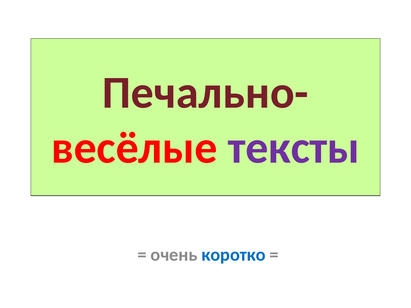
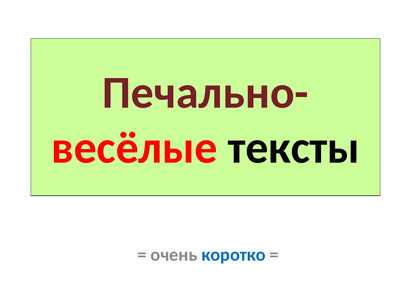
тексты colour: purple -> black
